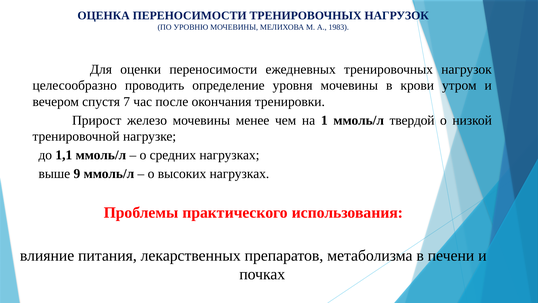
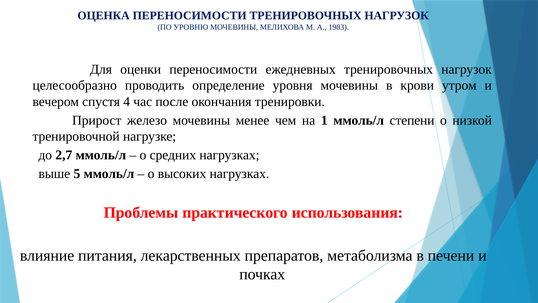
7: 7 -> 4
твердой: твердой -> степени
1,1: 1,1 -> 2,7
9: 9 -> 5
